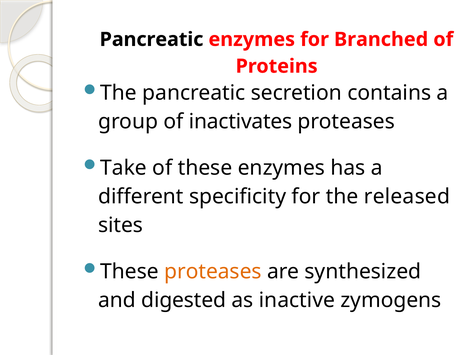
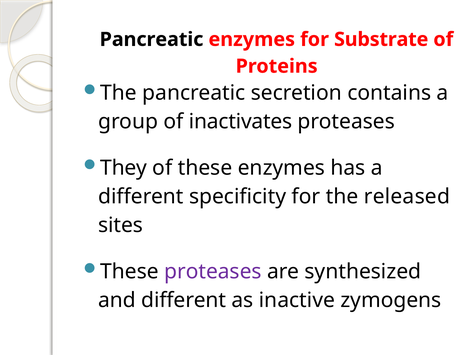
Branched: Branched -> Substrate
Take: Take -> They
proteases at (213, 272) colour: orange -> purple
and digested: digested -> different
